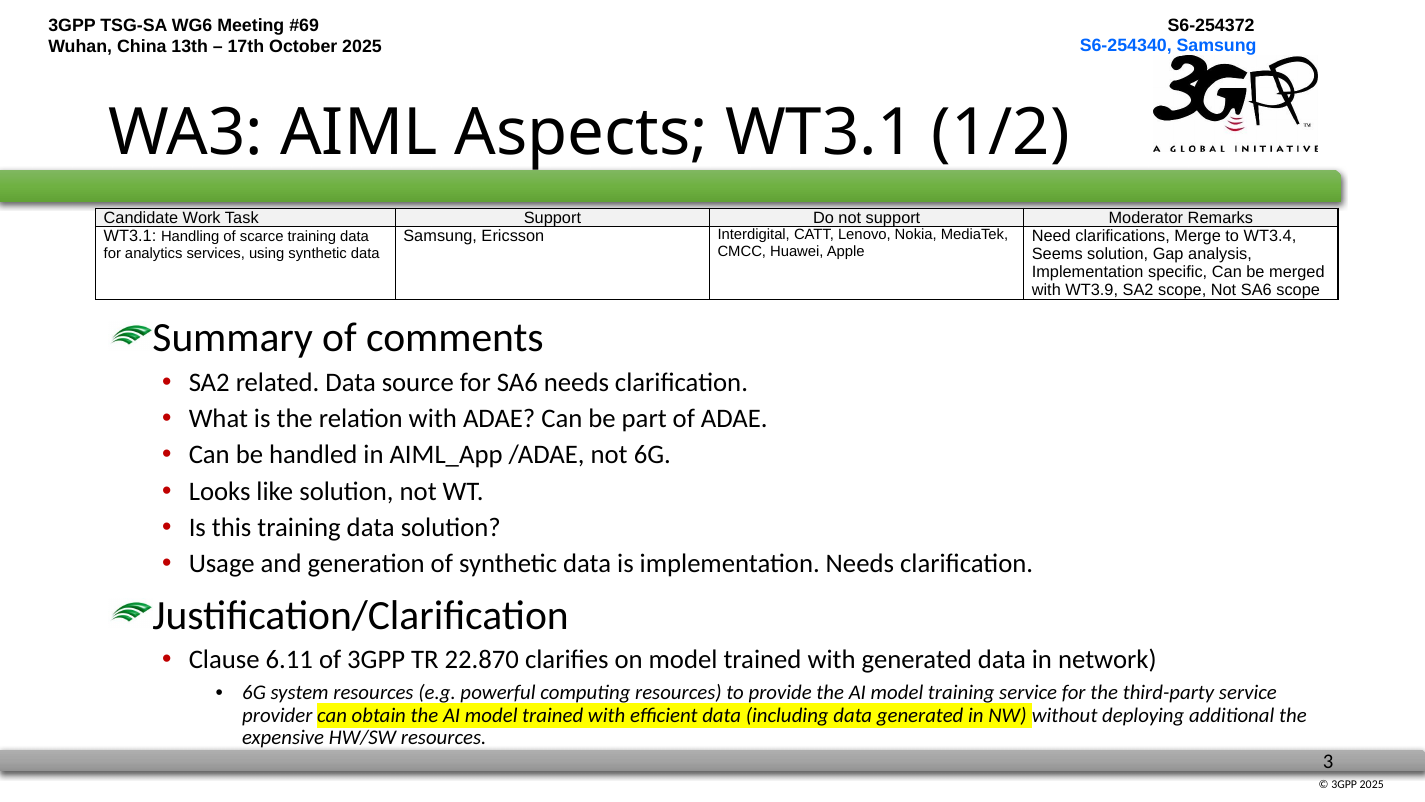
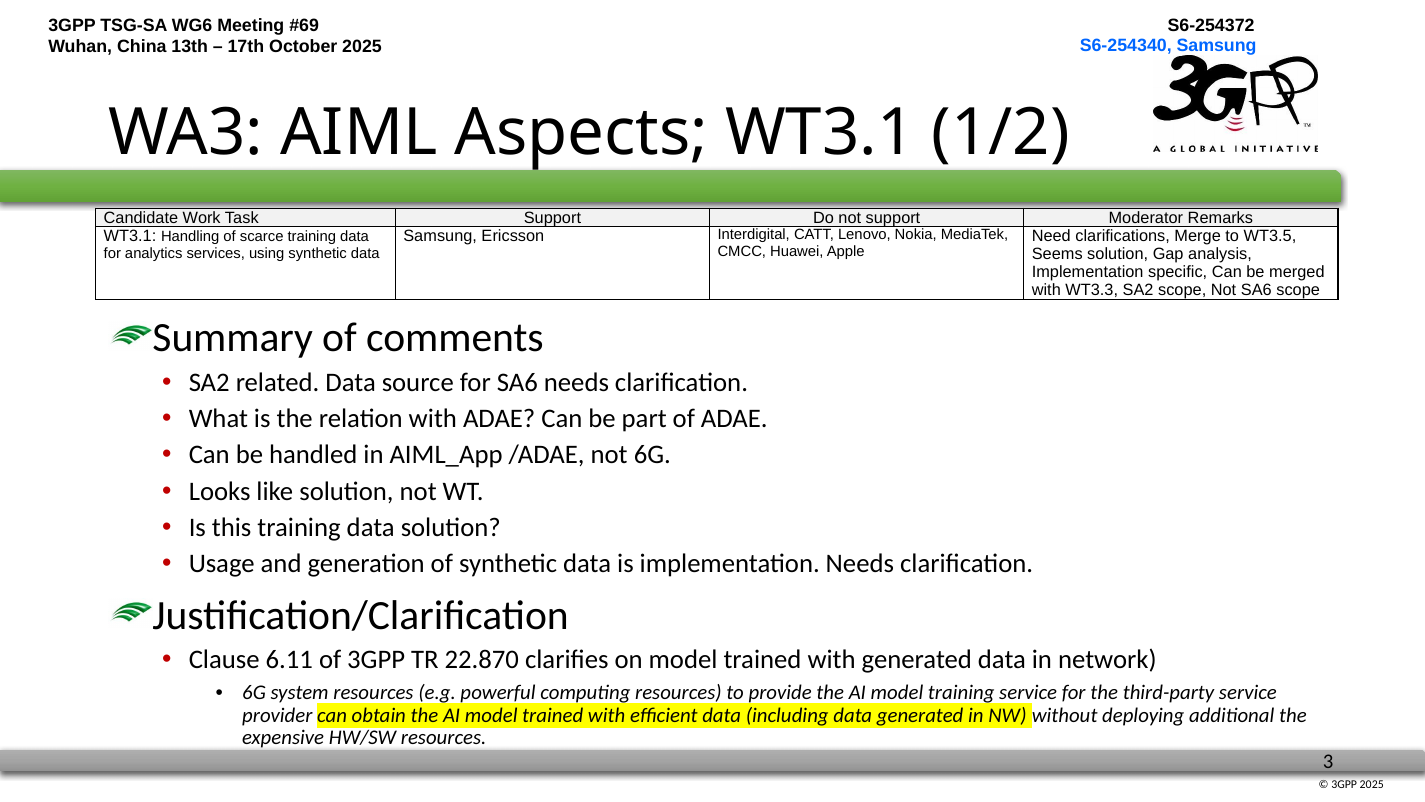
WT3.4: WT3.4 -> WT3.5
WT3.9: WT3.9 -> WT3.3
